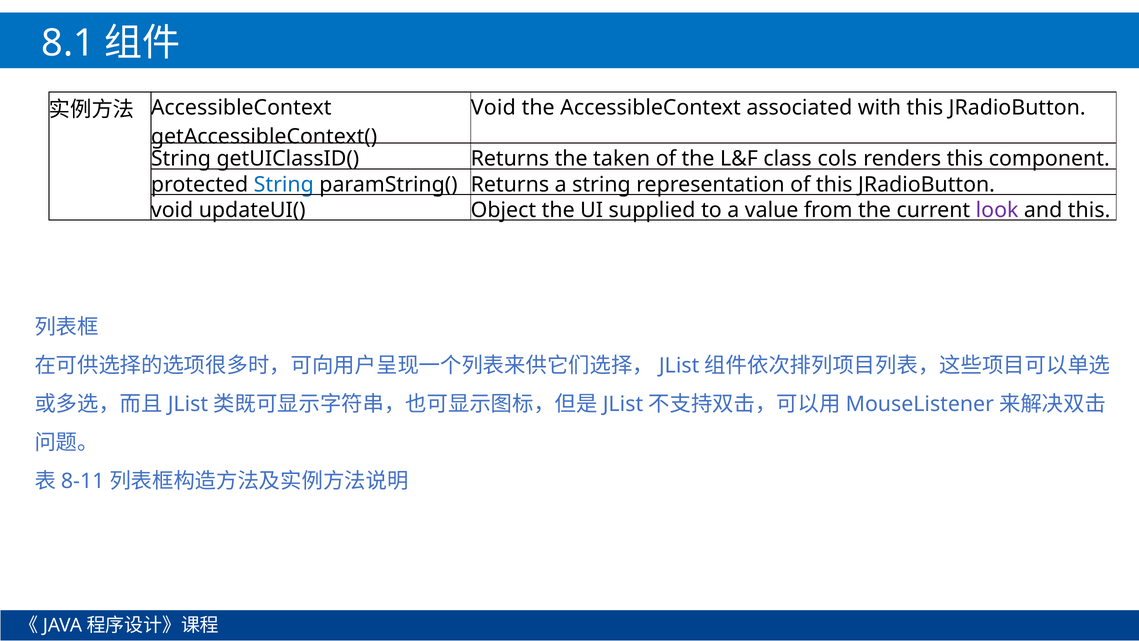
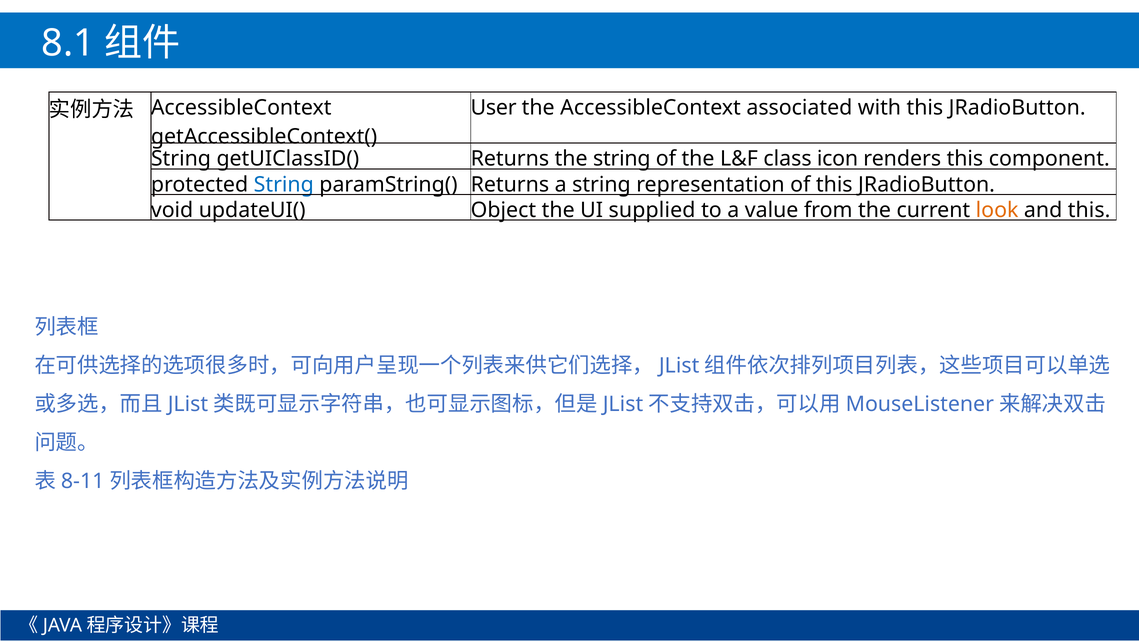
Void at (493, 108): Void -> User
the taken: taken -> string
cols: cols -> icon
look colour: purple -> orange
